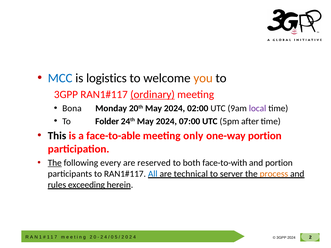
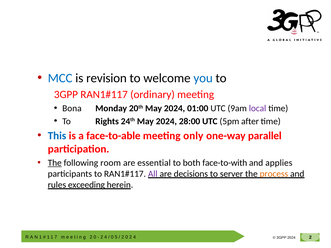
logistics: logistics -> revision
you colour: orange -> blue
ordinary underline: present -> none
02:00: 02:00 -> 01:00
Folder: Folder -> Rights
07:00: 07:00 -> 28:00
This colour: black -> blue
one-way portion: portion -> parallel
every: every -> room
reserved: reserved -> essential
and portion: portion -> applies
All colour: blue -> purple
technical: technical -> decisions
